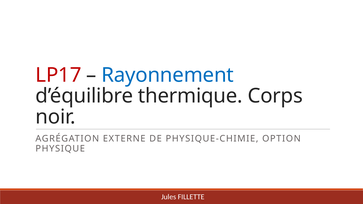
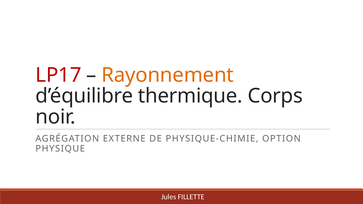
Rayonnement colour: blue -> orange
